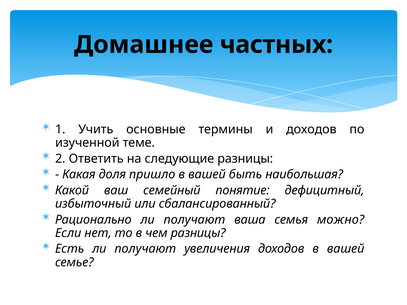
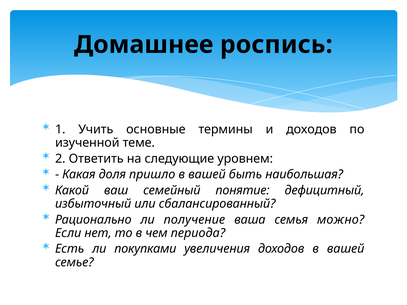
частных: частных -> роспись
следующие разницы: разницы -> уровнем
Рационально ли получают: получают -> получение
чем разницы: разницы -> периода
Есть ли получают: получают -> покупками
